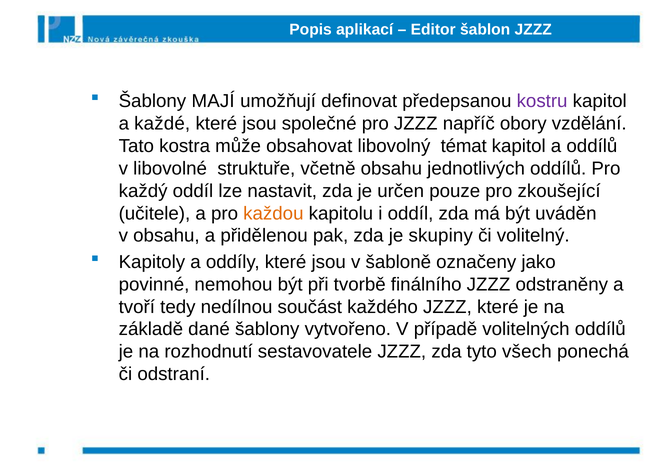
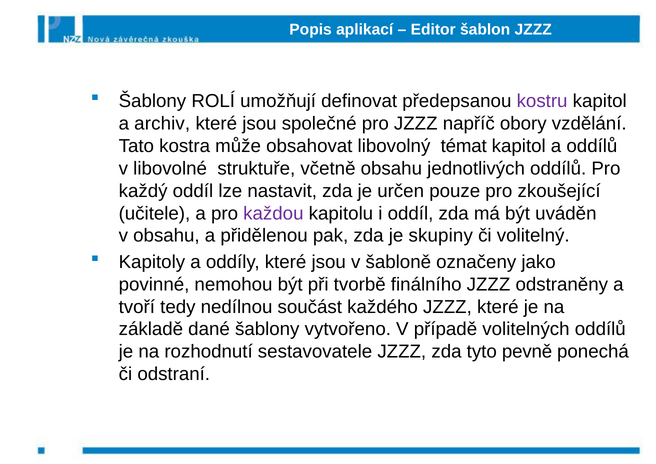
MAJÍ: MAJÍ -> ROLÍ
každé: každé -> archiv
každou colour: orange -> purple
všech: všech -> pevně
